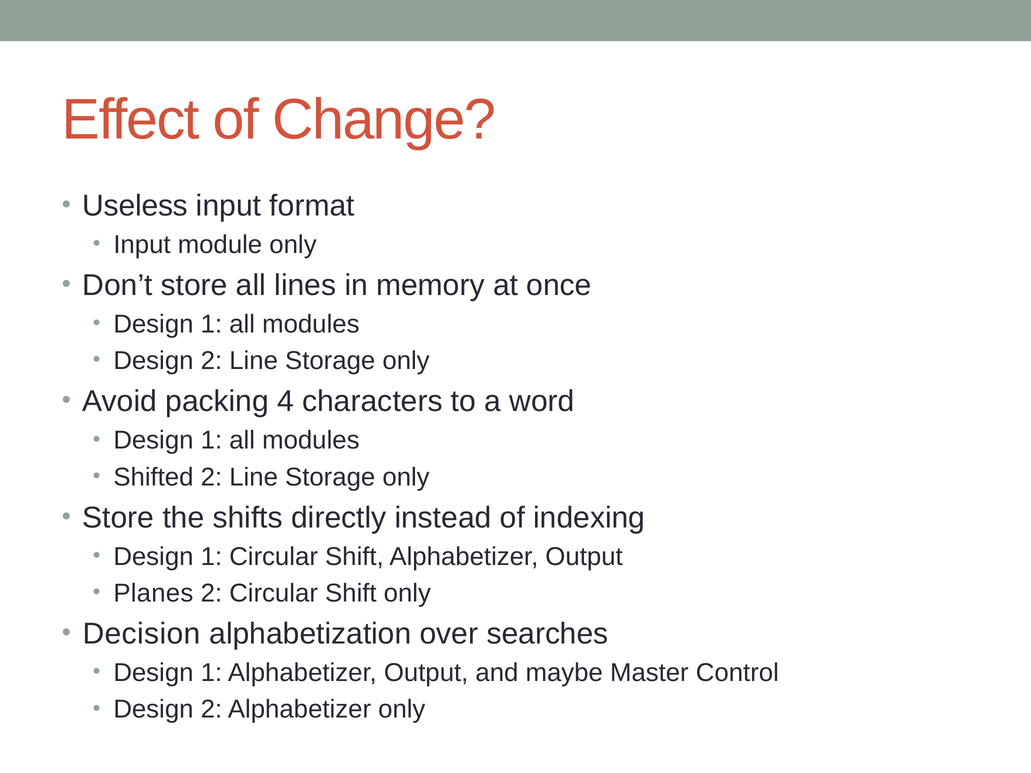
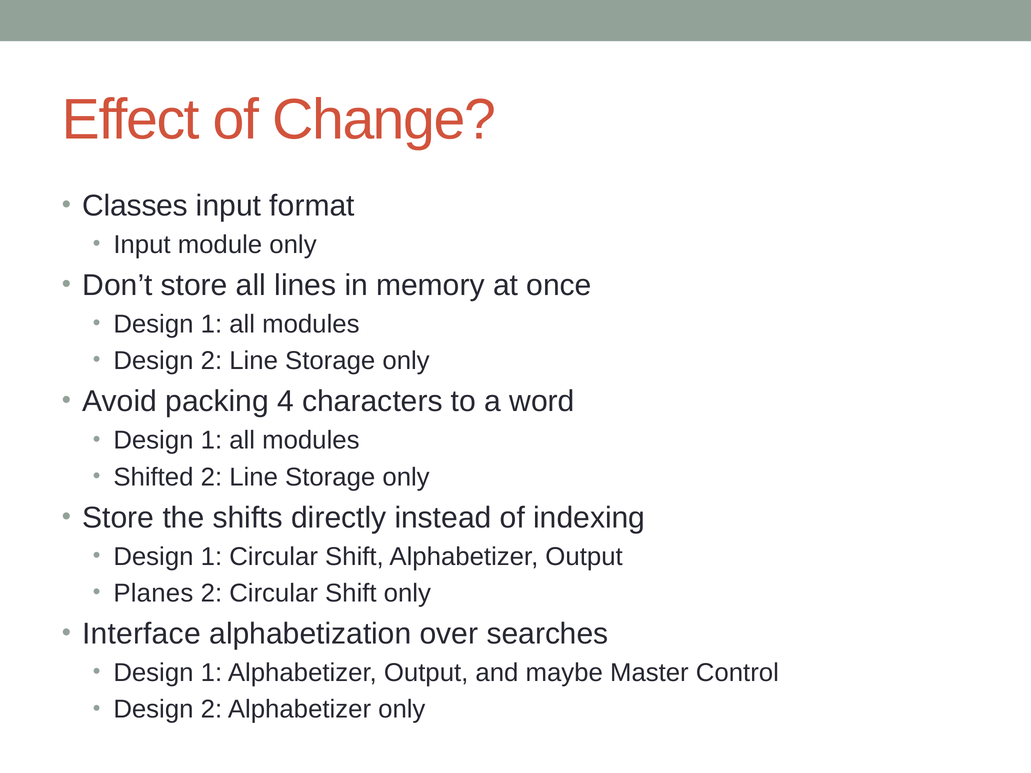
Useless: Useless -> Classes
Decision: Decision -> Interface
